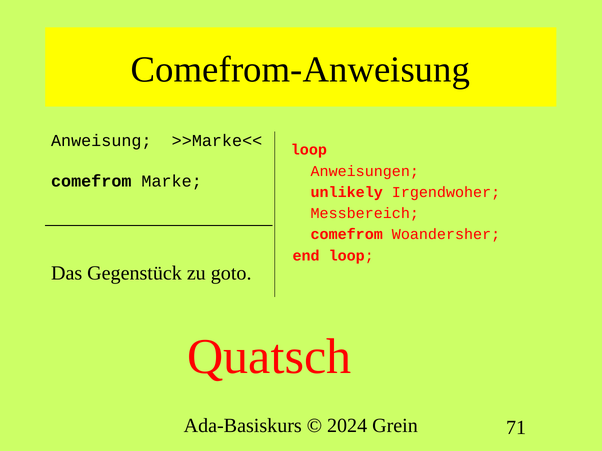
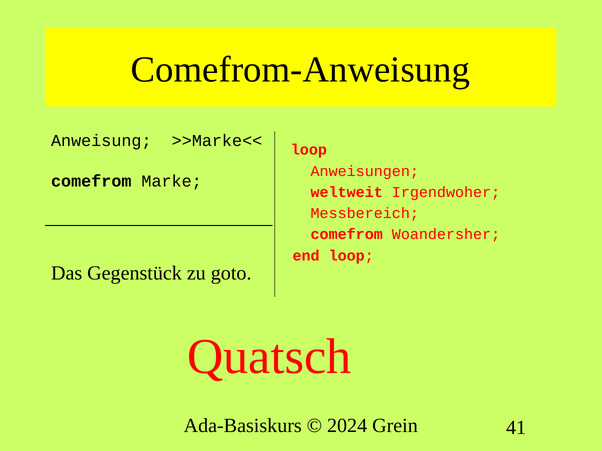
unlikely: unlikely -> weltweit
71: 71 -> 41
